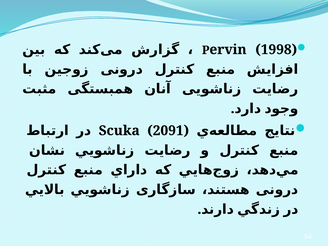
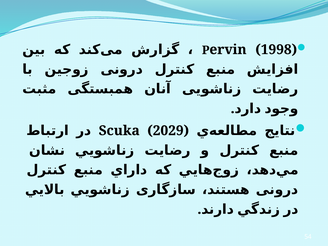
2091: 2091 -> 2029
